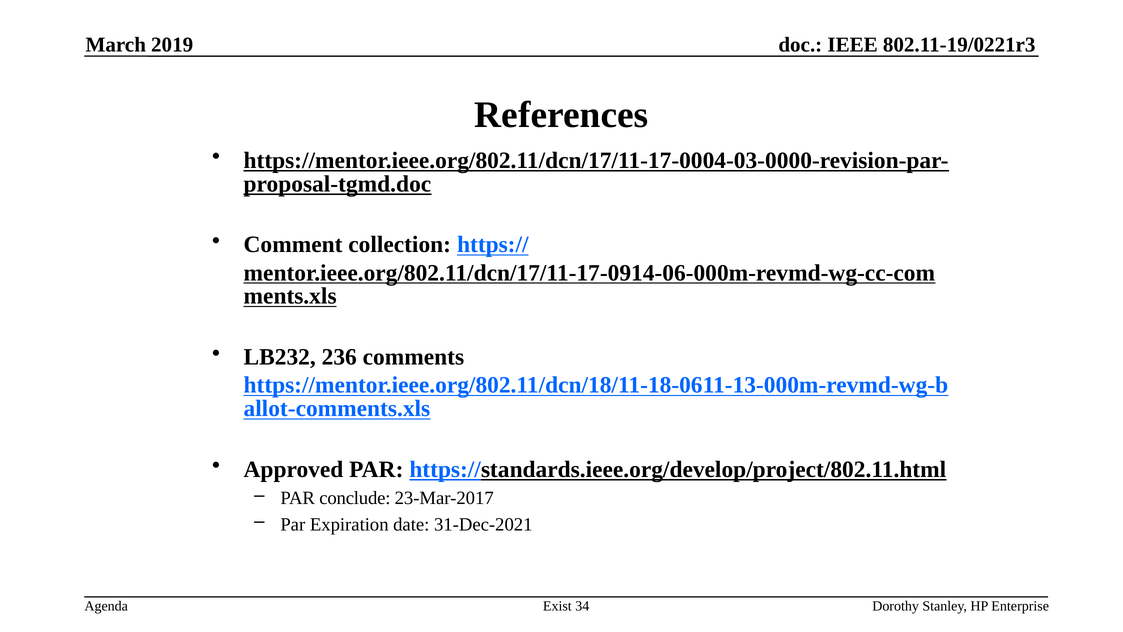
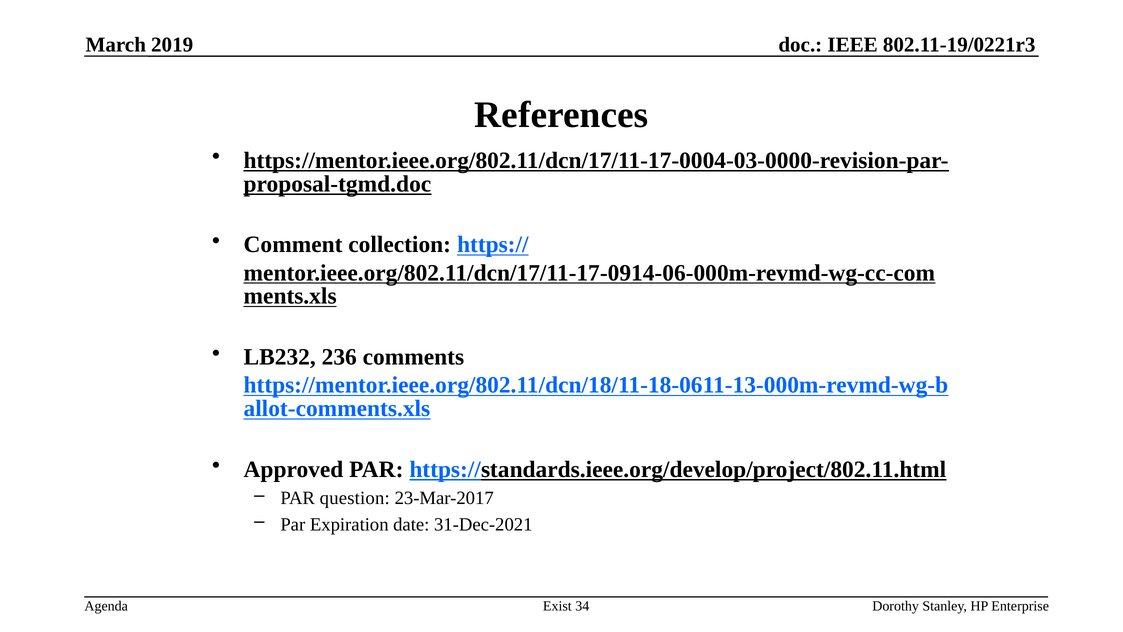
conclude: conclude -> question
